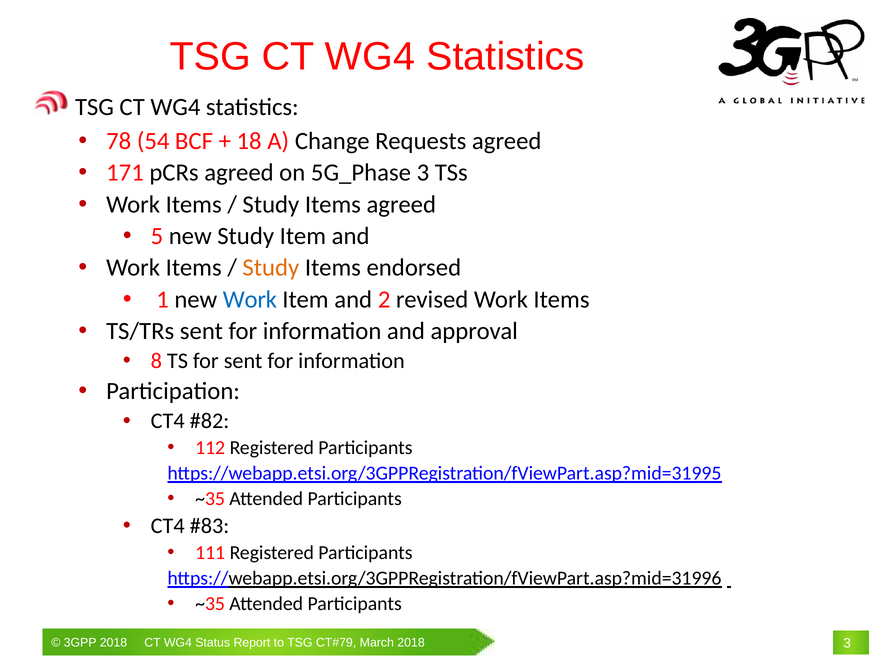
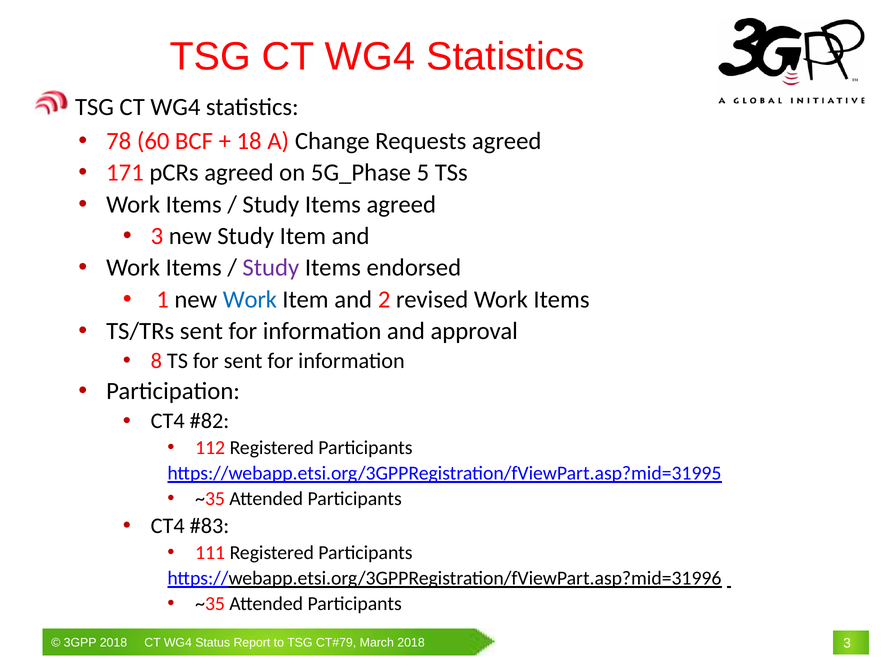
54: 54 -> 60
5G_Phase 3: 3 -> 5
5 at (157, 236): 5 -> 3
Study at (271, 267) colour: orange -> purple
